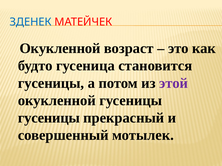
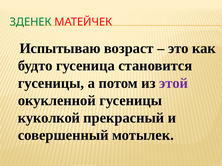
ЗДЕНЕК colour: blue -> green
Окукленной at (60, 49): Окукленной -> Испытываю
гусеницы at (49, 118): гусеницы -> куколкой
